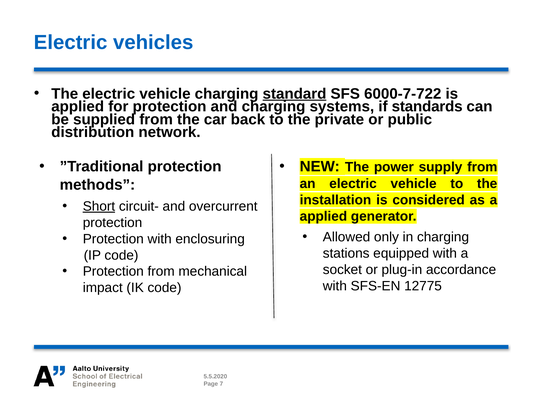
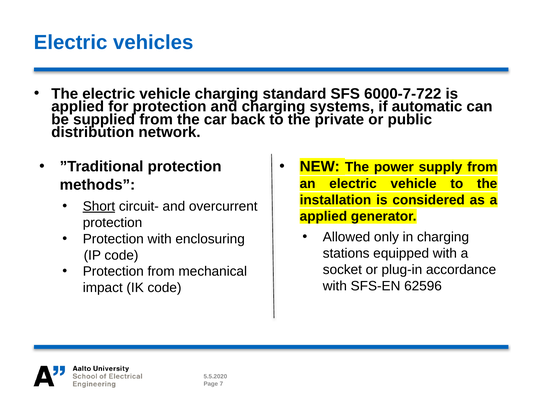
standard underline: present -> none
standards: standards -> automatic
12775: 12775 -> 62596
